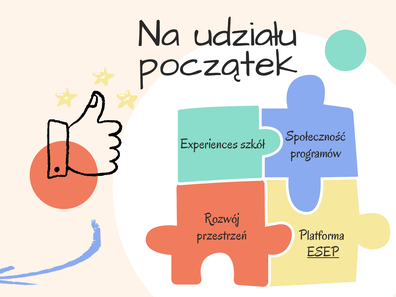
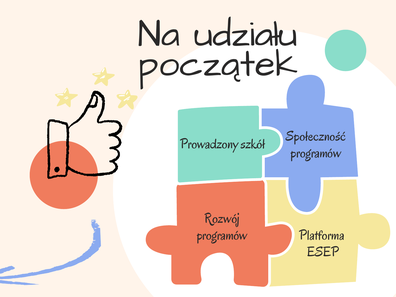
Experiences: Experiences -> Prowadzony
przestrzeń at (222, 235): przestrzeń -> programów
ESEP underline: present -> none
